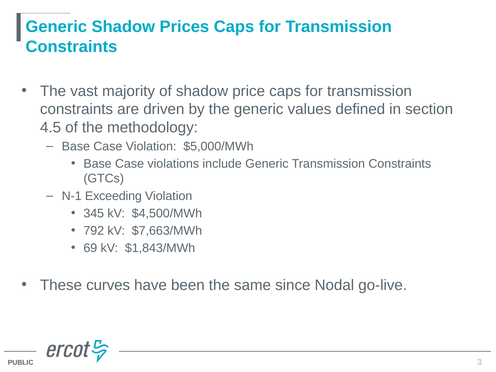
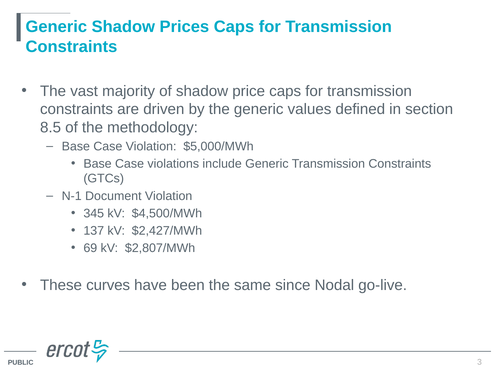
4.5: 4.5 -> 8.5
Exceeding: Exceeding -> Document
792: 792 -> 137
$7,663/MWh: $7,663/MWh -> $2,427/MWh
$1,843/MWh: $1,843/MWh -> $2,807/MWh
